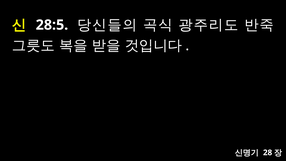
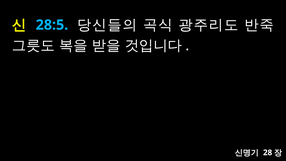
28:5 colour: white -> light blue
